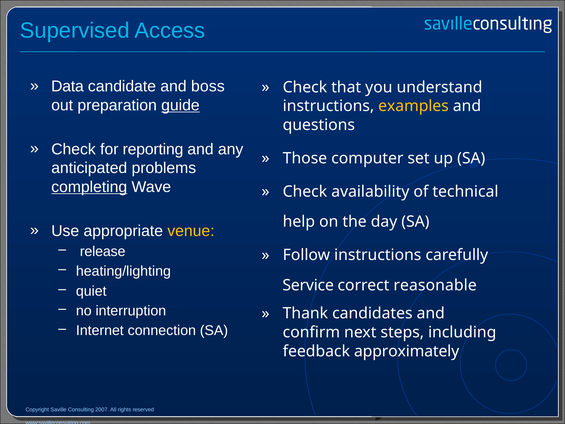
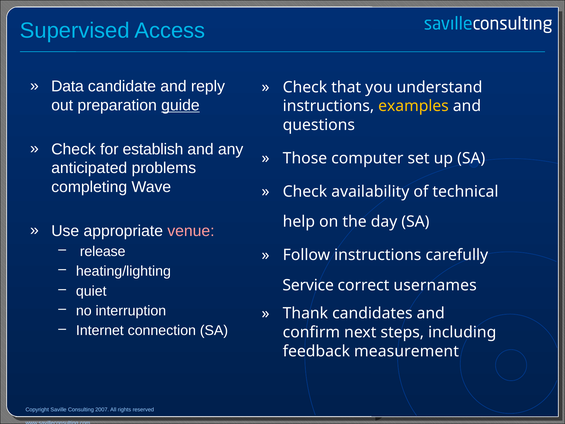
boss: boss -> reply
reporting: reporting -> establish
completing underline: present -> none
venue colour: yellow -> pink
reasonable: reasonable -> usernames
approximately: approximately -> measurement
